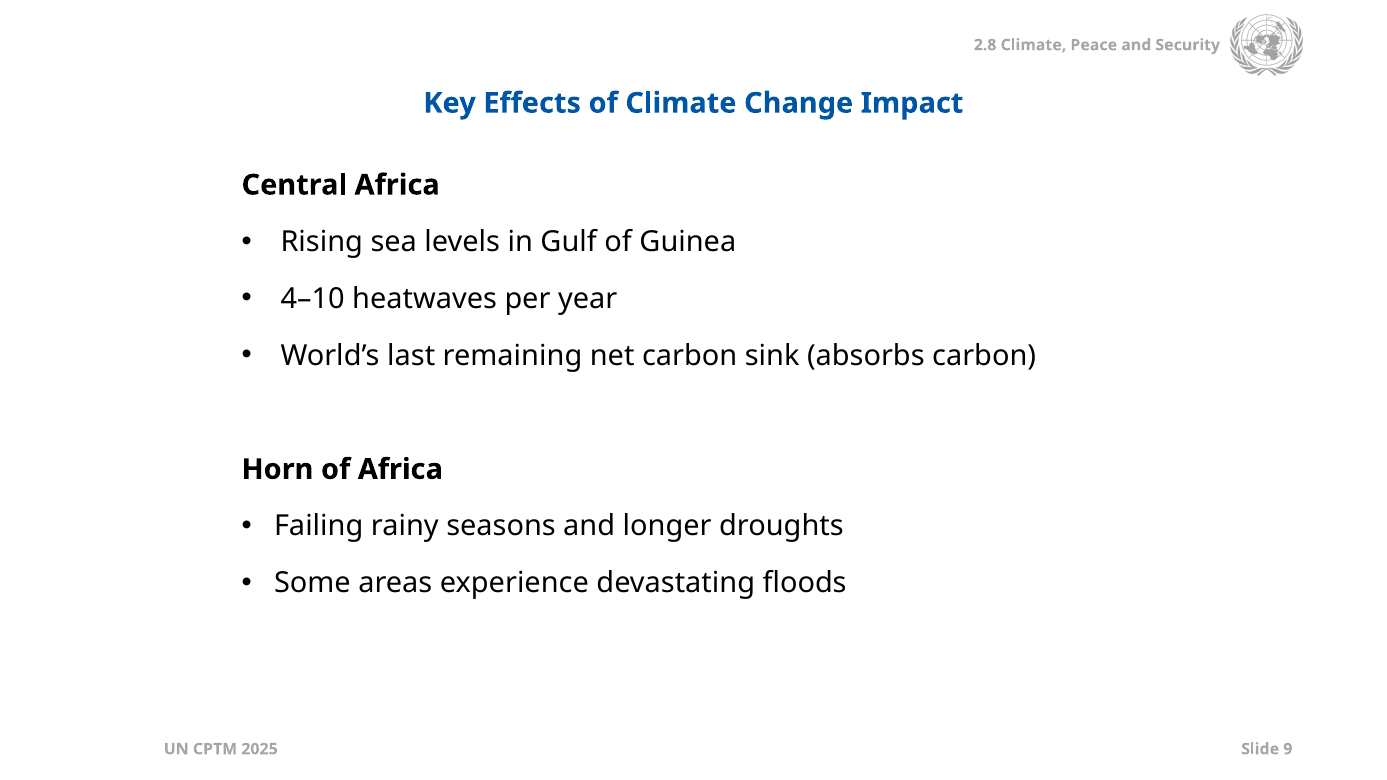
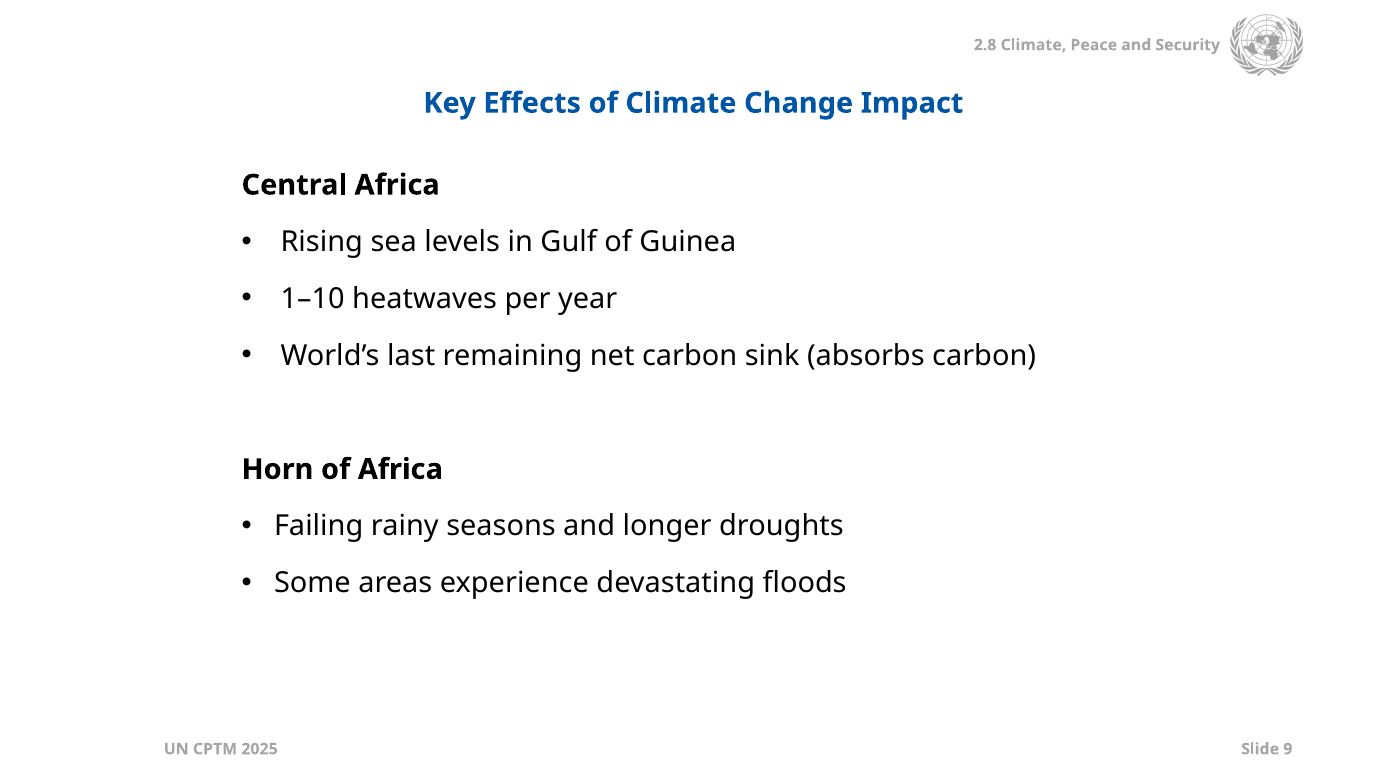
4–10: 4–10 -> 1–10
